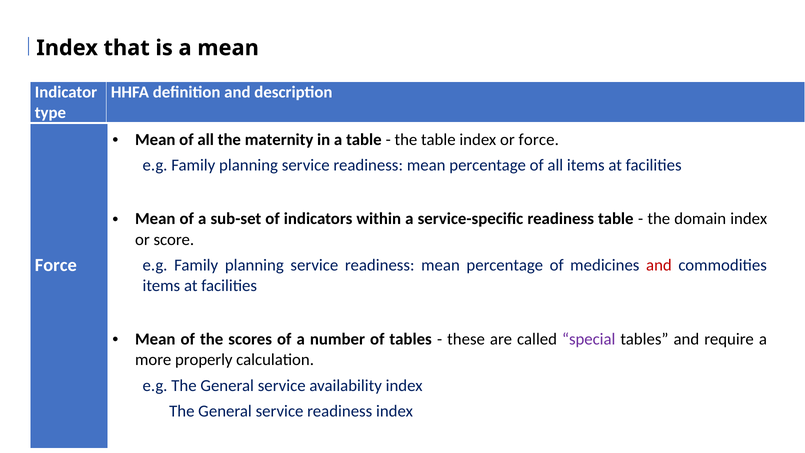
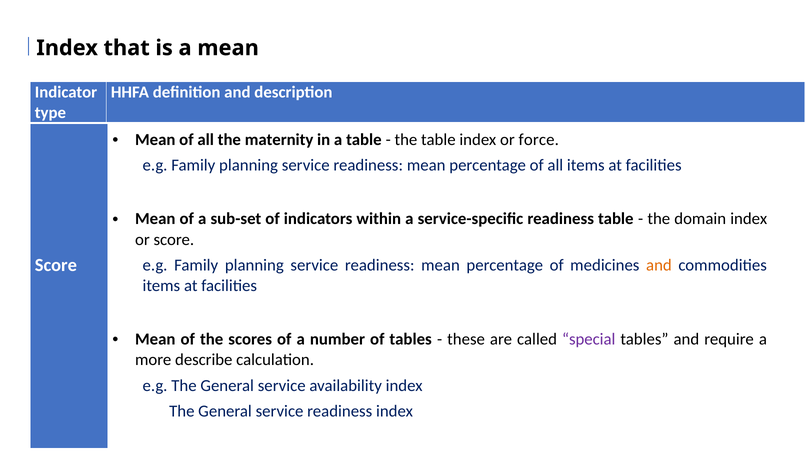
Force at (56, 265): Force -> Score
and at (659, 265) colour: red -> orange
properly: properly -> describe
